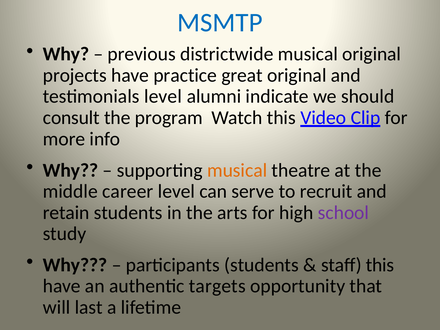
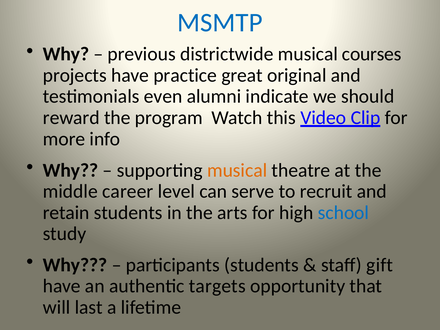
musical original: original -> courses
testimonials level: level -> even
consult: consult -> reward
school colour: purple -> blue
staff this: this -> gift
